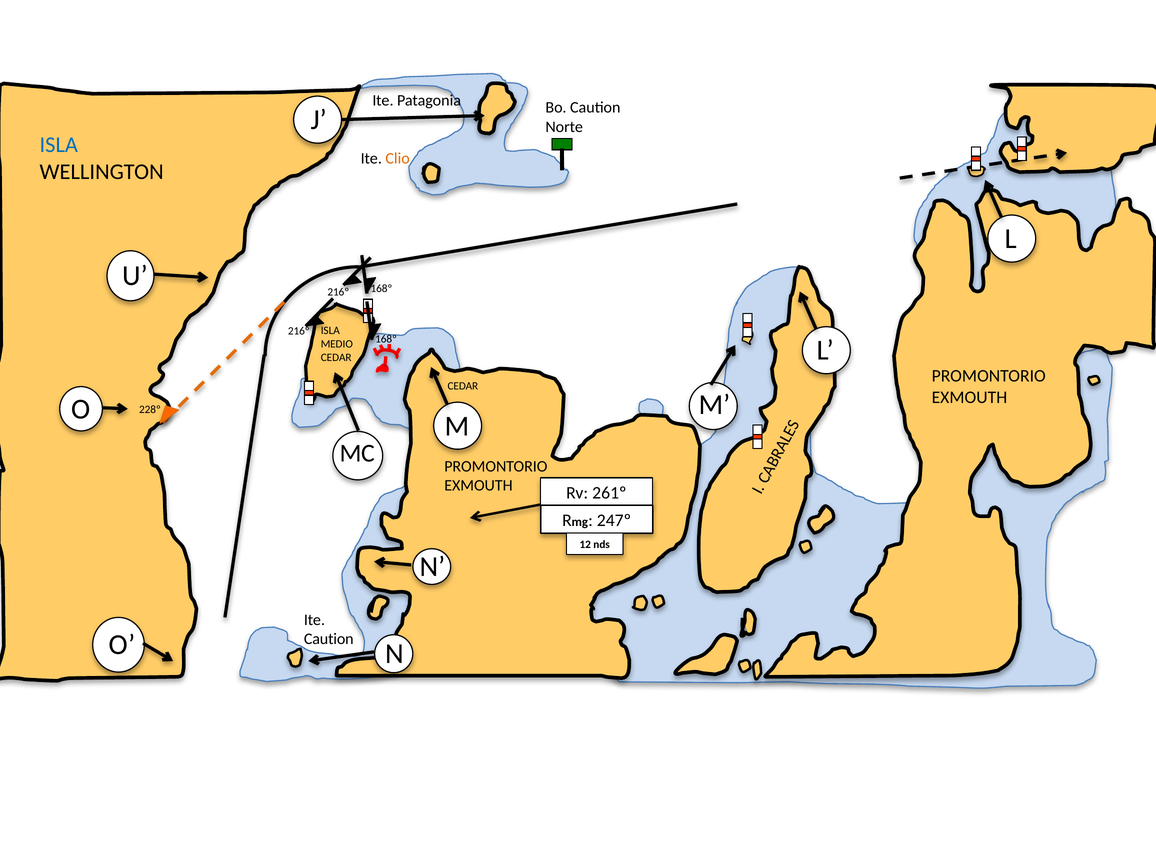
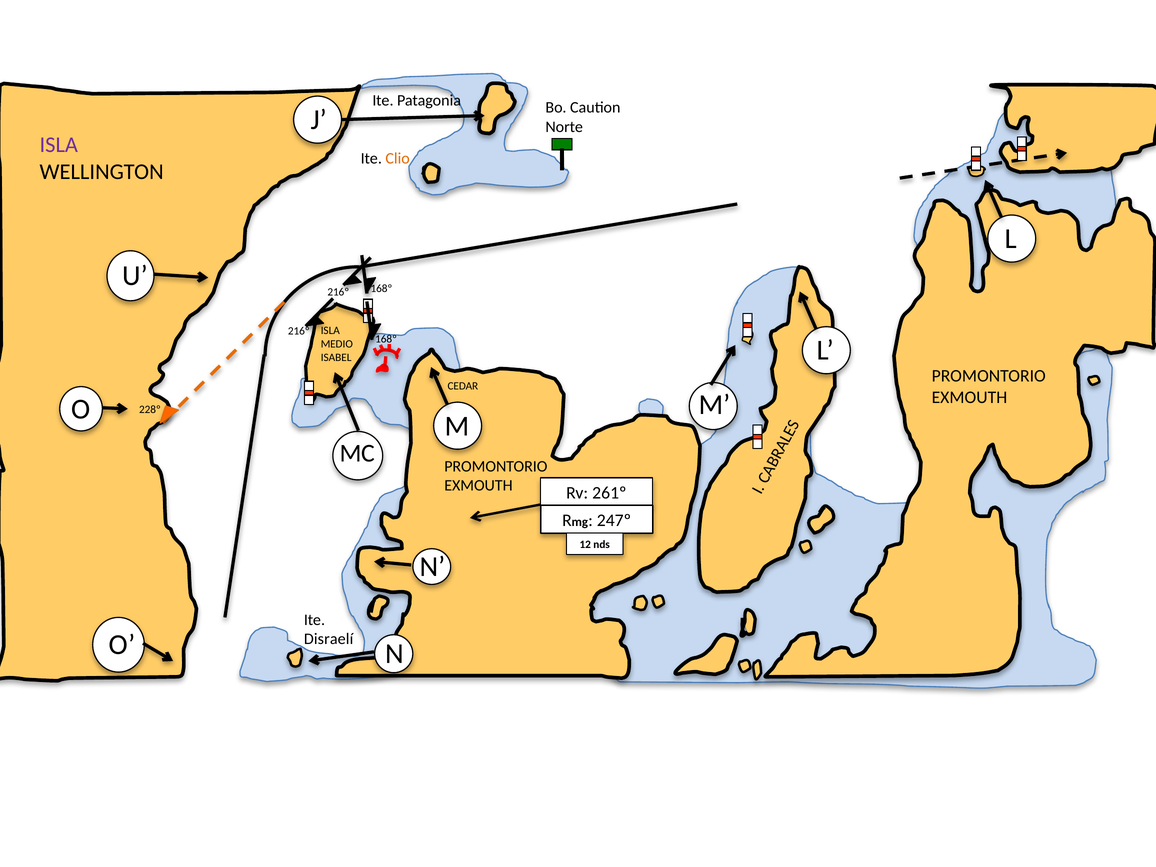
ISLA at (59, 145) colour: blue -> purple
CEDAR at (336, 357): CEDAR -> ISABEL
Caution at (329, 639): Caution -> Disraelí
